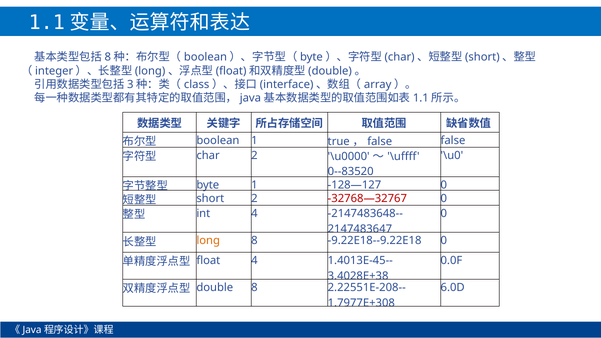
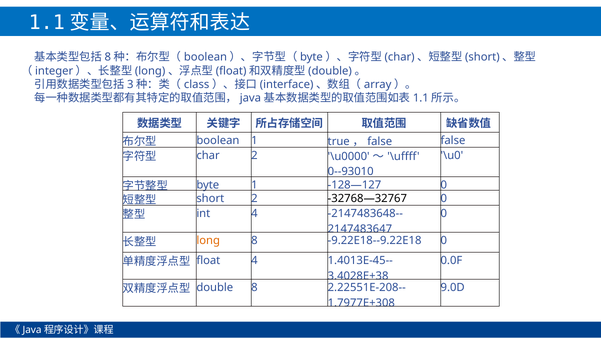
0--83520: 0--83520 -> 0--93010
-32768—32767 colour: red -> black
6.0D: 6.0D -> 9.0D
